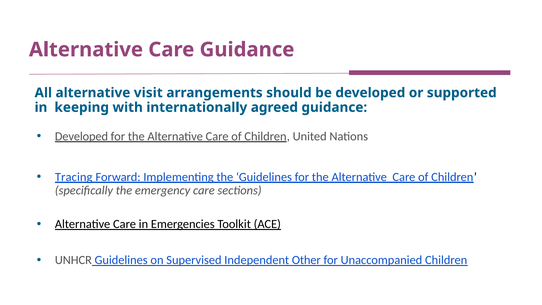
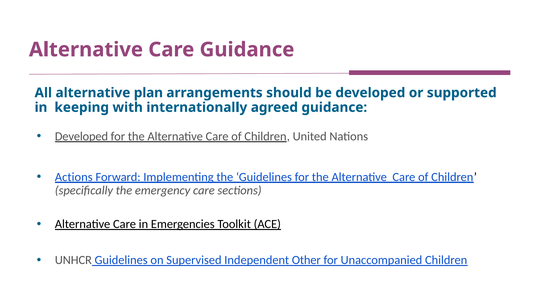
visit: visit -> plan
Tracing: Tracing -> Actions
